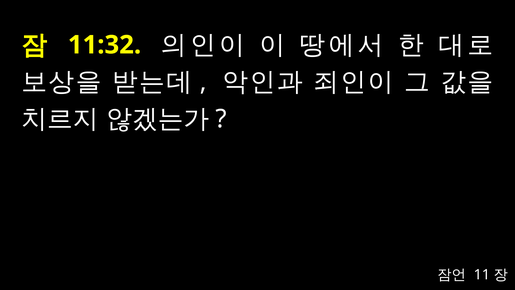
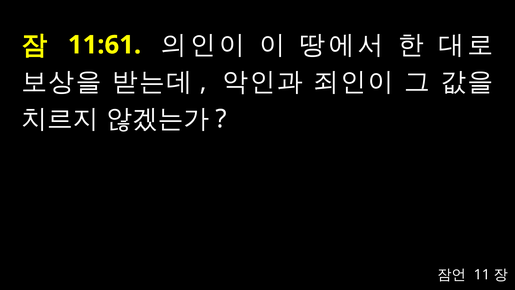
11:32: 11:32 -> 11:61
